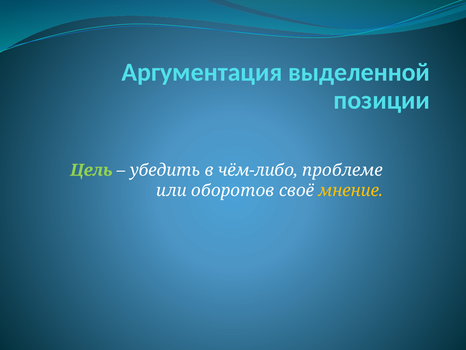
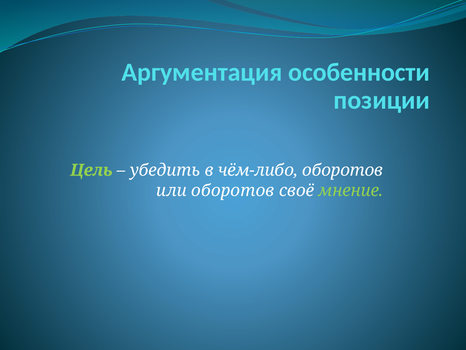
выделенной: выделенной -> особенности
чём-либо проблеме: проблеме -> оборотов
мнение colour: yellow -> light green
